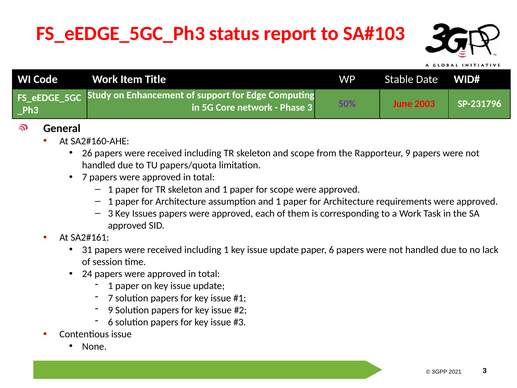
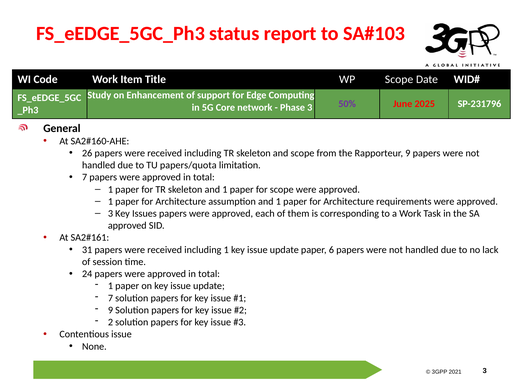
WP Stable: Stable -> Scope
2003: 2003 -> 2025
6 at (110, 322): 6 -> 2
